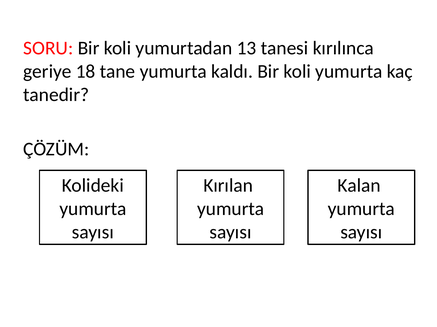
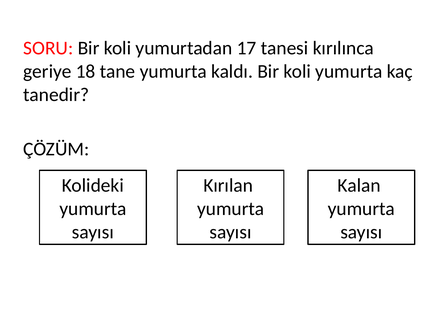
13: 13 -> 17
